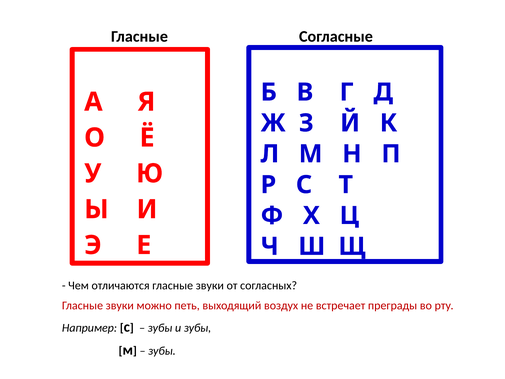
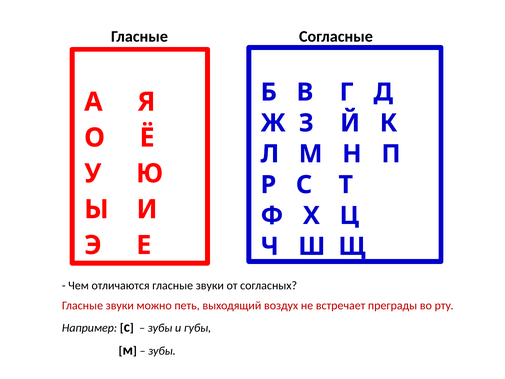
и зубы: зубы -> губы
